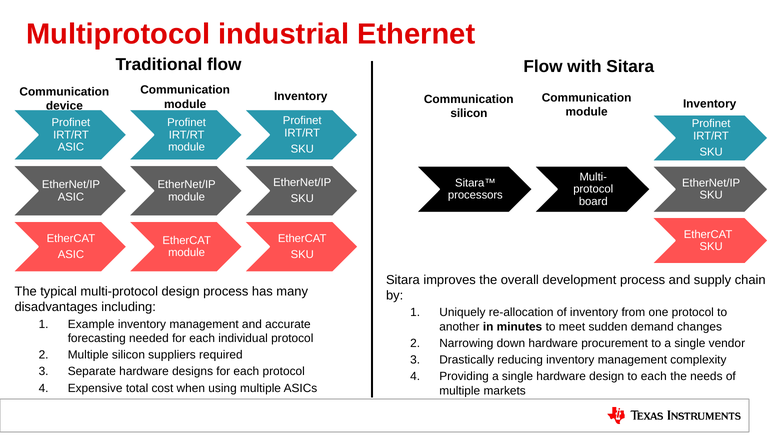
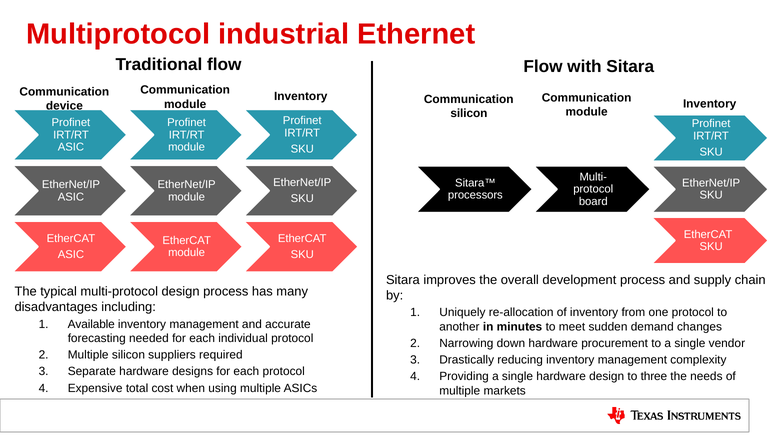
Example: Example -> Available
to each: each -> three
